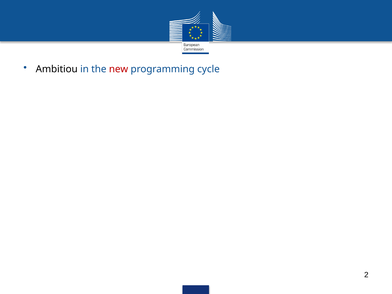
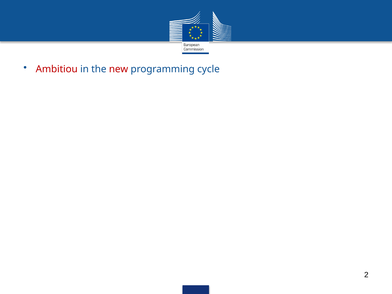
Ambitiou colour: black -> red
